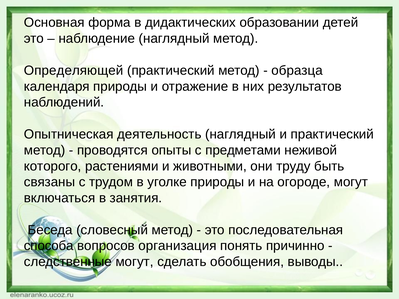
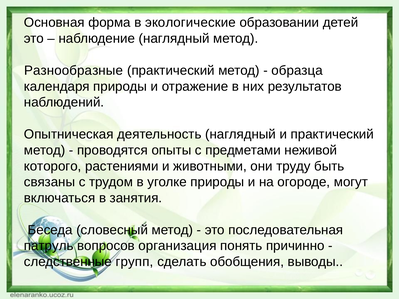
дидактических: дидактических -> экологические
Определяющей: Определяющей -> Разнообразные
способа: способа -> патруль
следственные могут: могут -> групп
